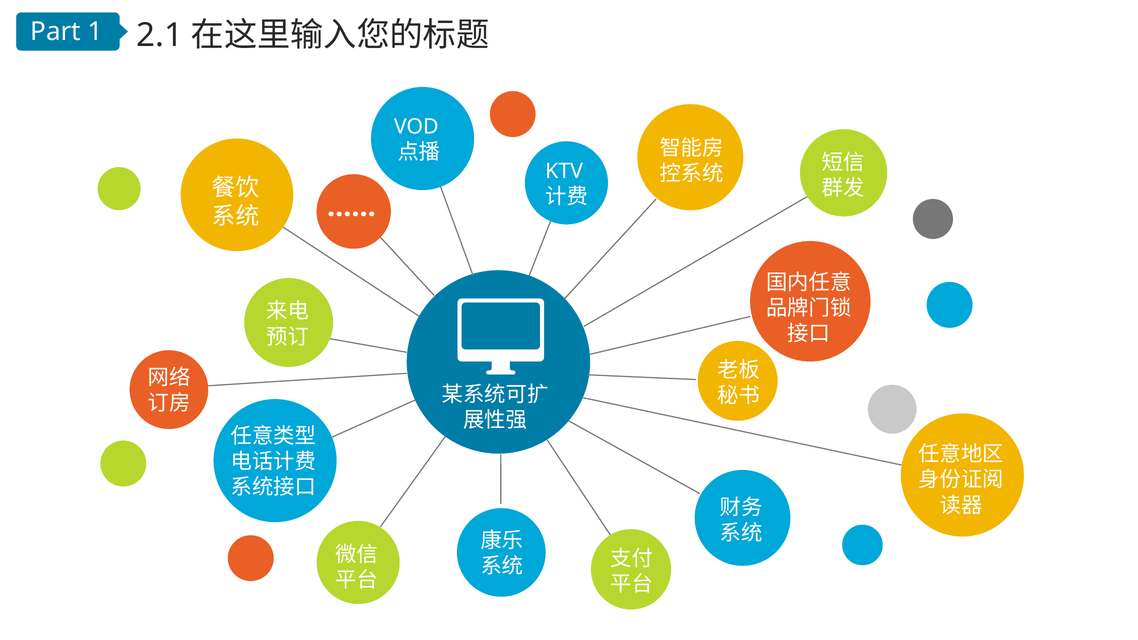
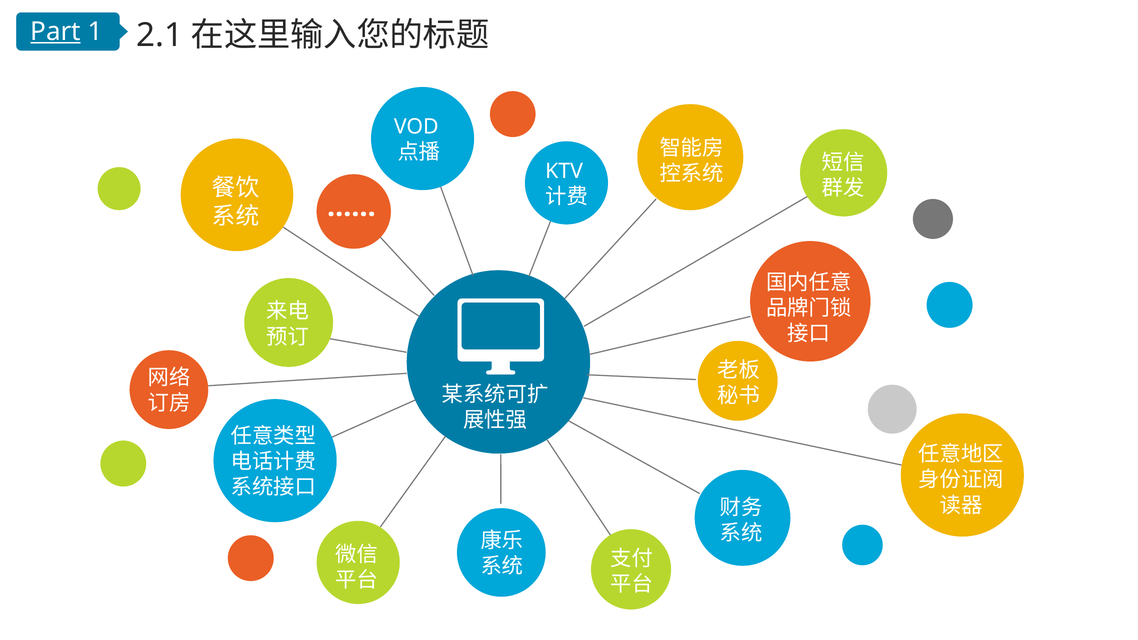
Part underline: none -> present
